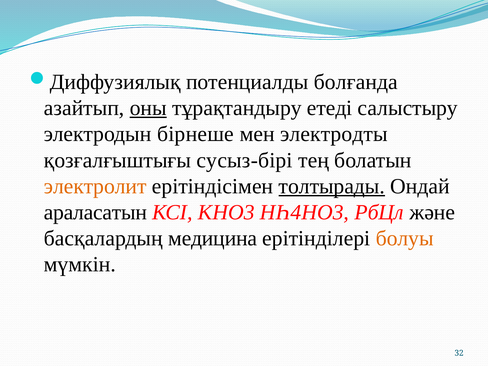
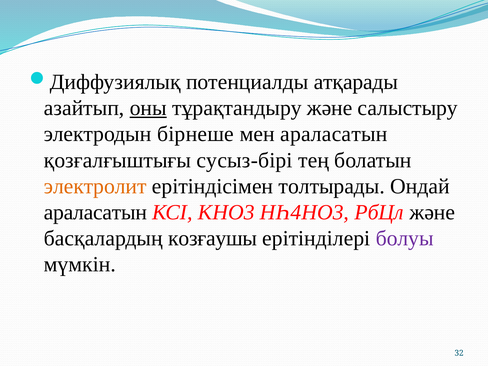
болғанда: болғанда -> атқарады
тұрақтандыру етеді: етеді -> және
мен электродты: электродты -> араласатын
толтырады underline: present -> none
медицина: медицина -> козғаушы
болуы colour: orange -> purple
